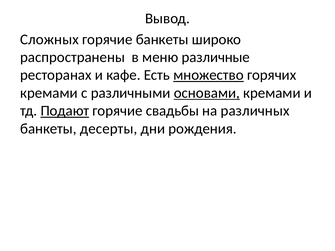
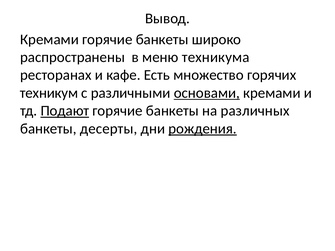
Сложных at (49, 39): Сложных -> Кремами
различные: различные -> техникума
множество underline: present -> none
кремами at (49, 93): кремами -> техникум
свадьбы at (172, 111): свадьбы -> банкеты
рождения underline: none -> present
